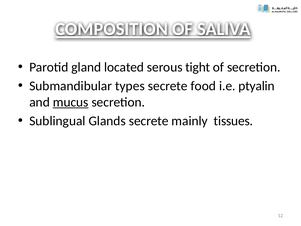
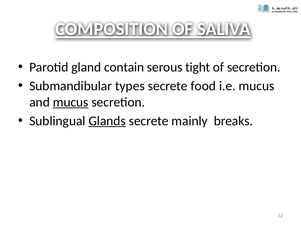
located: located -> contain
i.e ptyalin: ptyalin -> mucus
Glands underline: none -> present
tissues: tissues -> breaks
